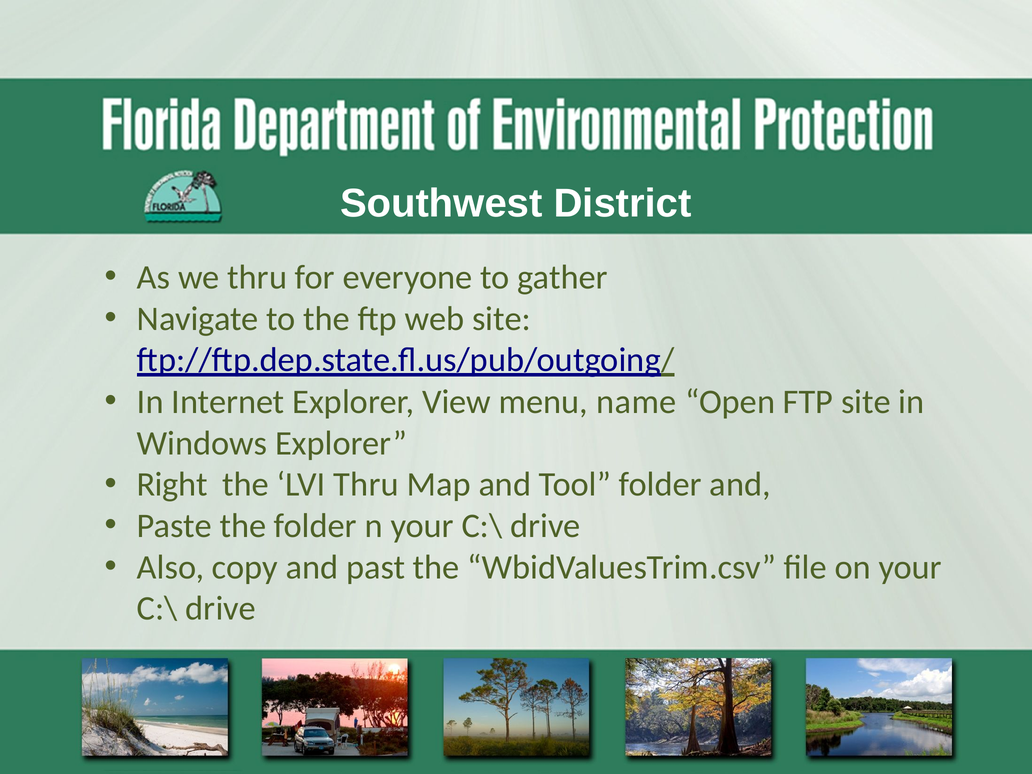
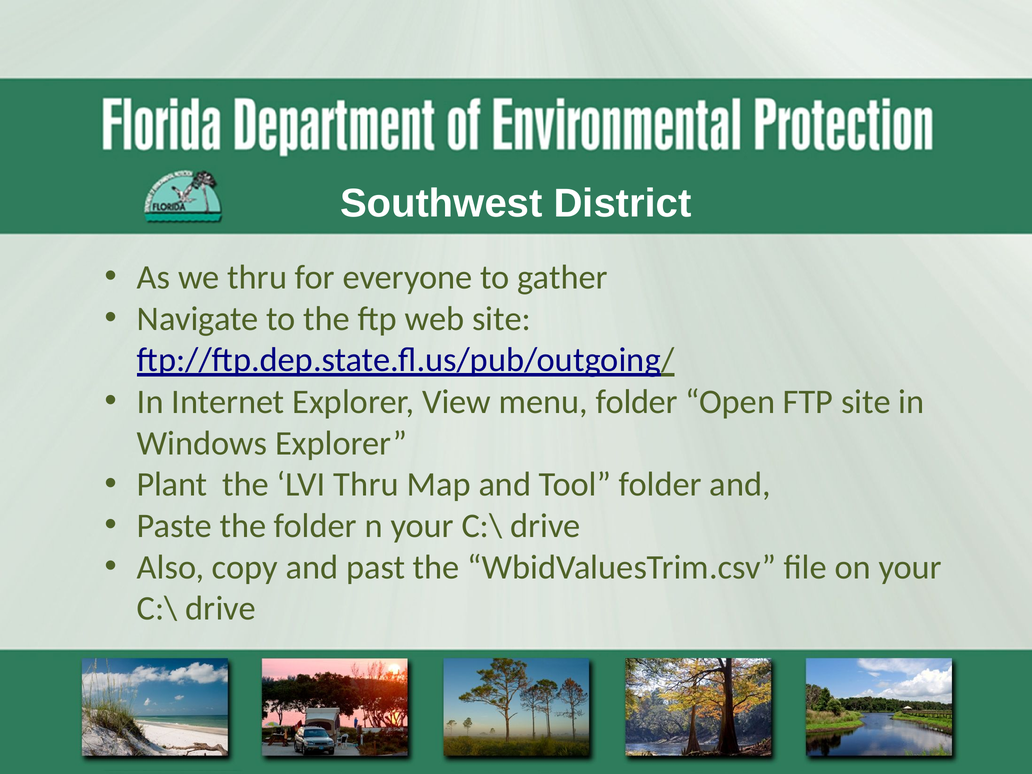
menu name: name -> folder
Right: Right -> Plant
